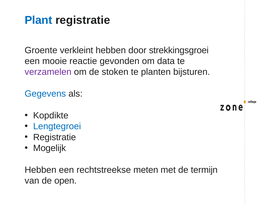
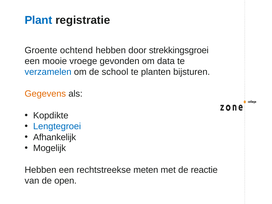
verkleint: verkleint -> ochtend
reactie: reactie -> vroege
verzamelen colour: purple -> blue
stoken: stoken -> school
Gegevens colour: blue -> orange
Registratie at (55, 137): Registratie -> Afhankelijk
termijn: termijn -> reactie
